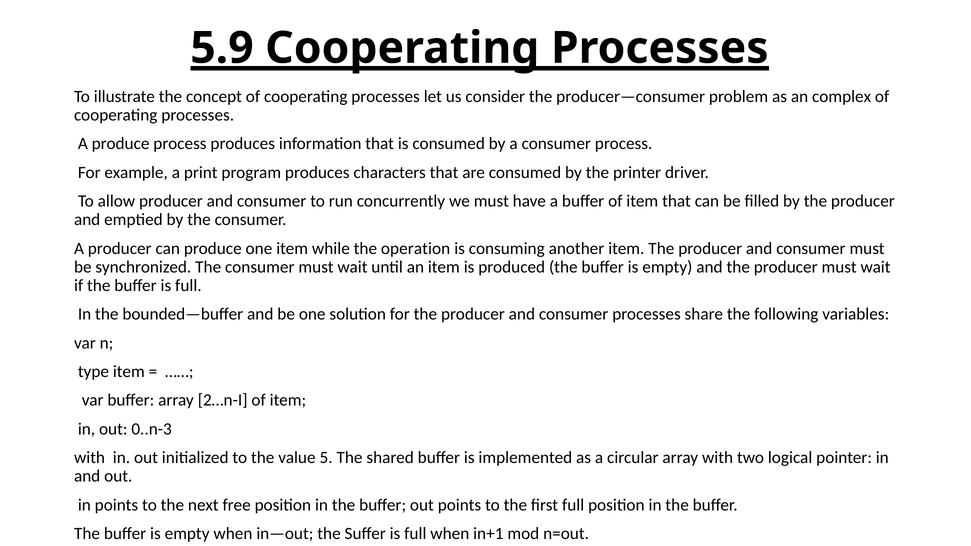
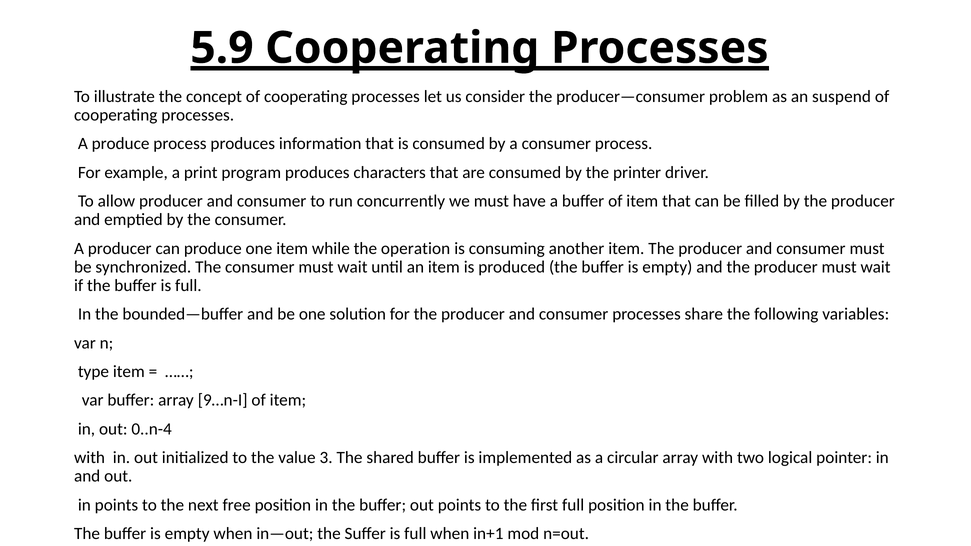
complex: complex -> suspend
2…n-I: 2…n-I -> 9…n-I
0..n-3: 0..n-3 -> 0..n-4
5: 5 -> 3
